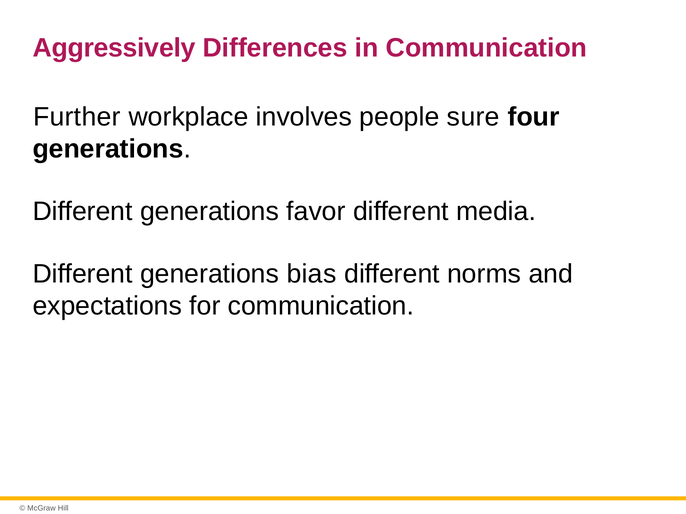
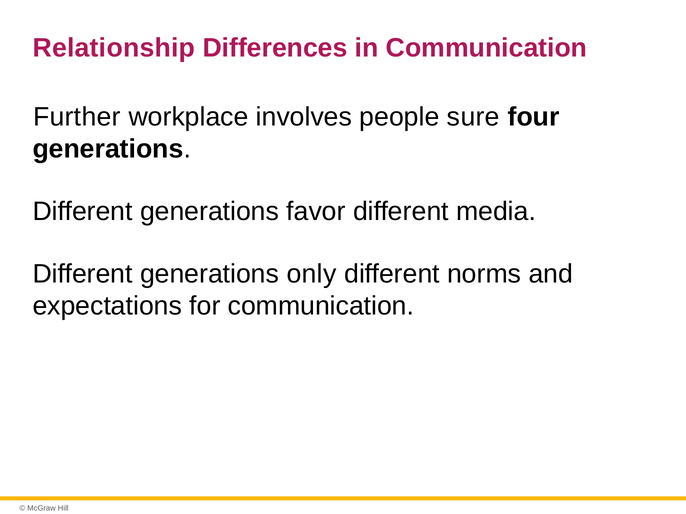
Aggressively: Aggressively -> Relationship
bias: bias -> only
